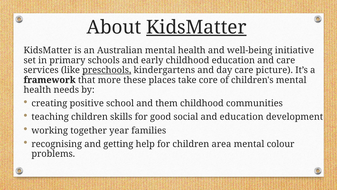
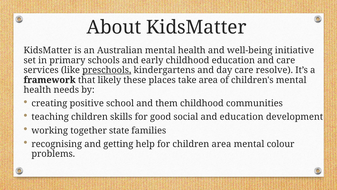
KidsMatter at (196, 27) underline: present -> none
picture: picture -> resolve
more: more -> likely
take core: core -> area
year: year -> state
